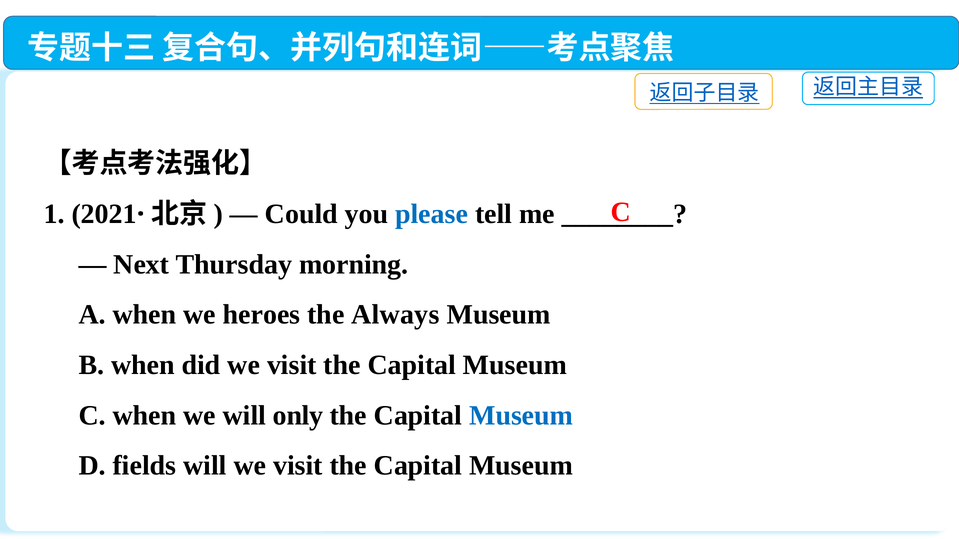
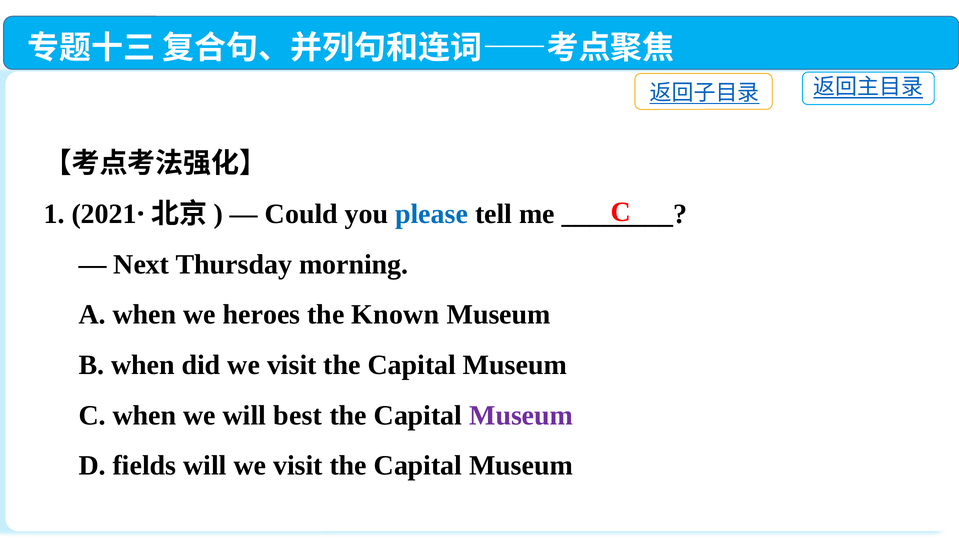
Always: Always -> Known
only: only -> best
Museum at (521, 416) colour: blue -> purple
